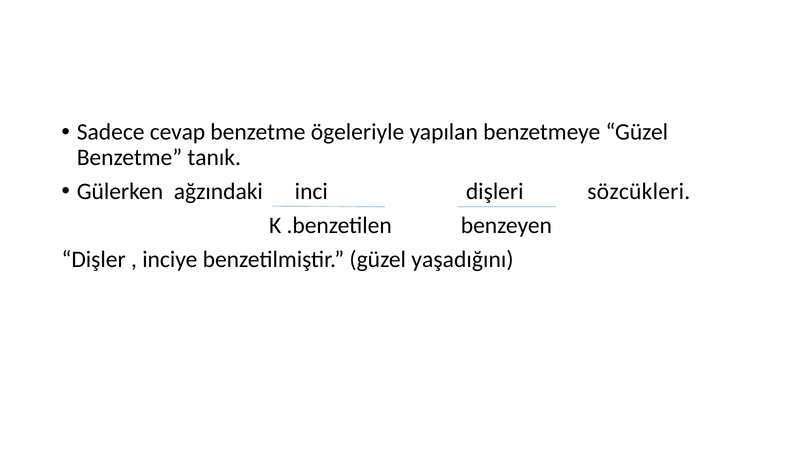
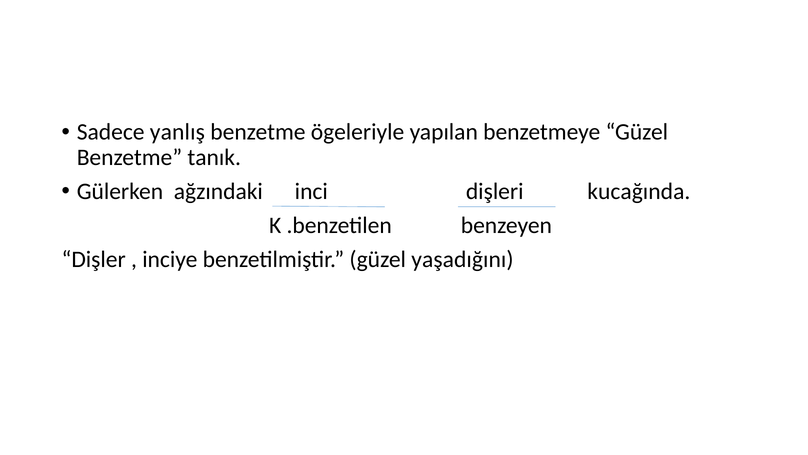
cevap: cevap -> yanlış
sözcükleri: sözcükleri -> kucağında
